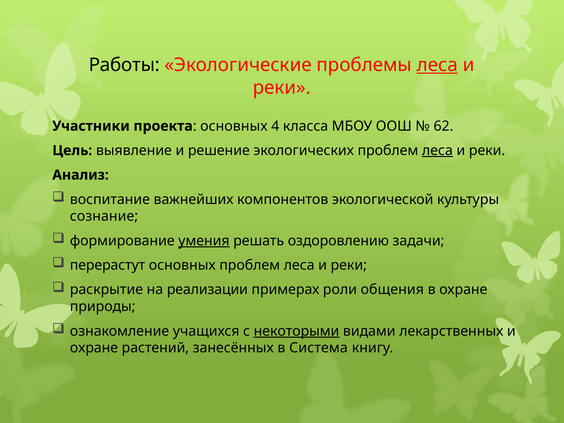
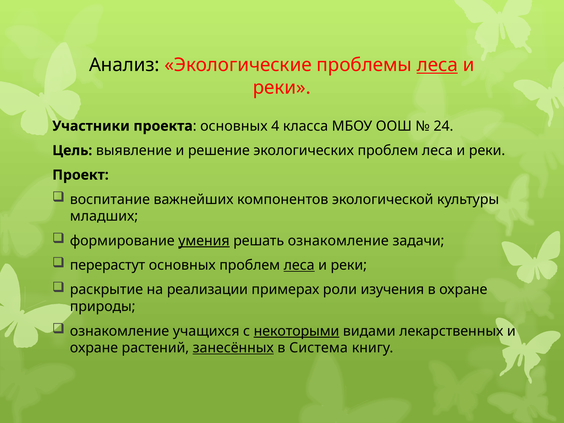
Работы: Работы -> Анализ
62: 62 -> 24
леса at (437, 151) underline: present -> none
Анализ: Анализ -> Проект
сознание: сознание -> младших
решать оздоровлению: оздоровлению -> ознакомление
леса at (299, 265) underline: none -> present
общения: общения -> изучения
занесённых underline: none -> present
